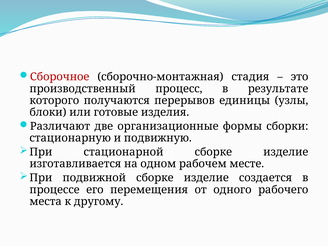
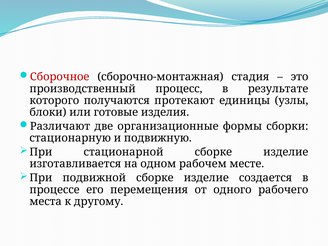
перерывов: перерывов -> протекают
